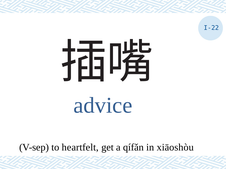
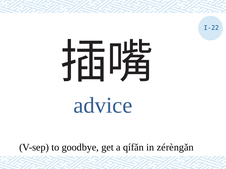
heartfelt: heartfelt -> goodbye
xiāoshòu: xiāoshòu -> zérèngǎn
